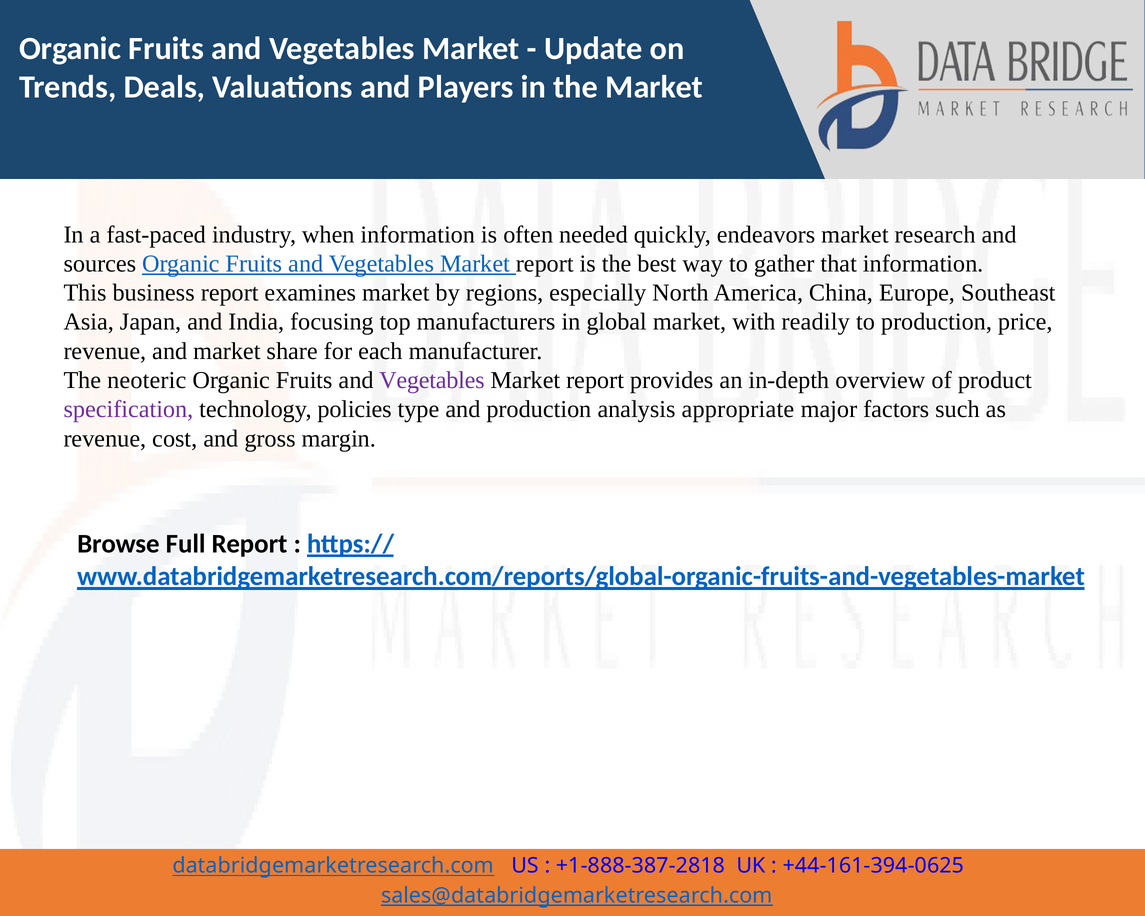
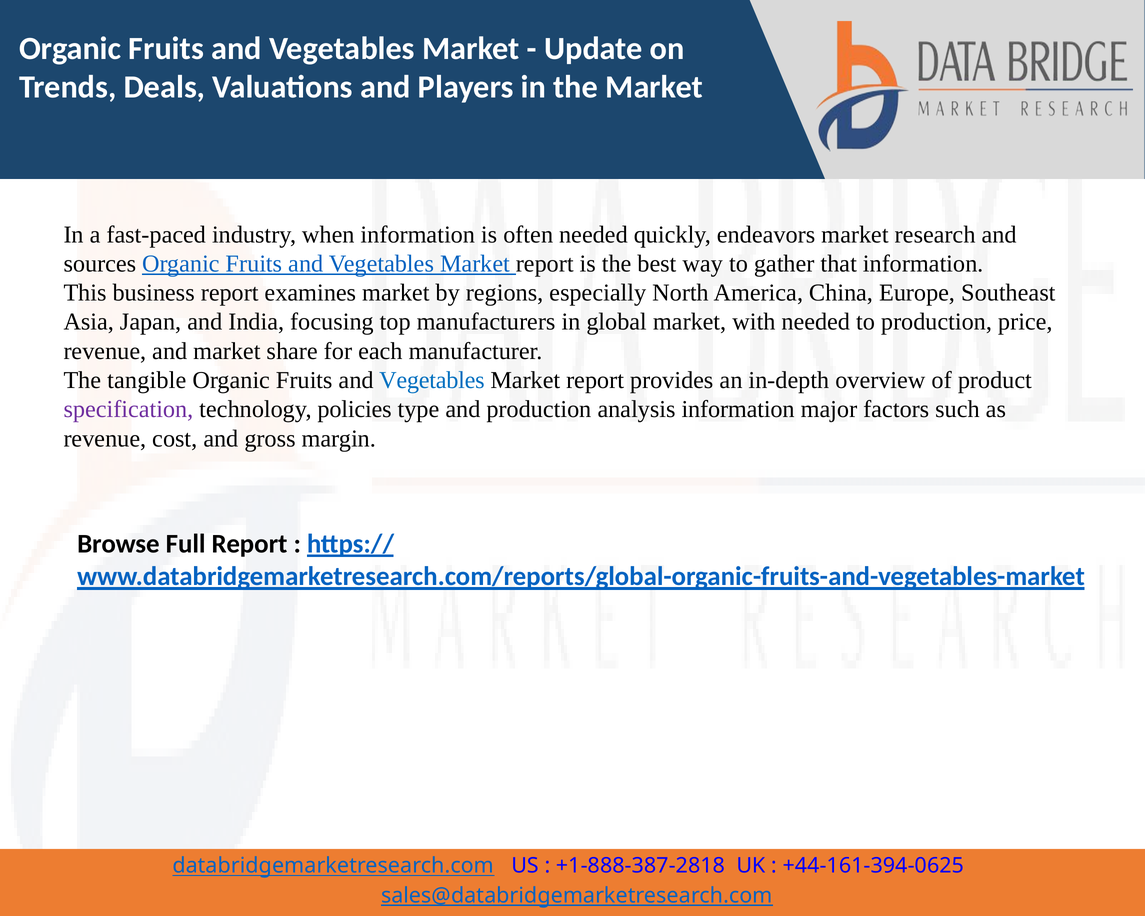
with readily: readily -> needed
neoteric: neoteric -> tangible
Vegetables at (432, 380) colour: purple -> blue
analysis appropriate: appropriate -> information
